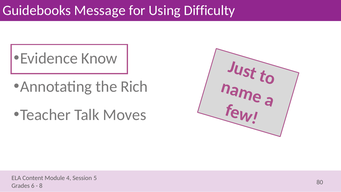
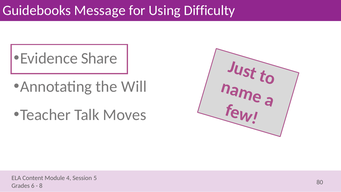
Know: Know -> Share
Rich: Rich -> Will
